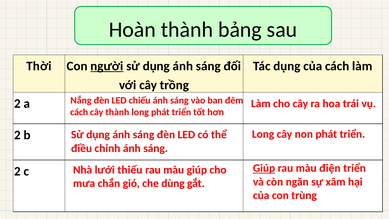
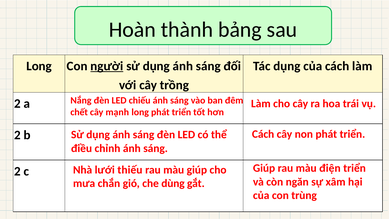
Thời at (39, 66): Thời -> Long
cách at (79, 112): cách -> chết
cây thành: thành -> mạnh
Long at (263, 134): Long -> Cách
Giúp at (264, 168) underline: present -> none
